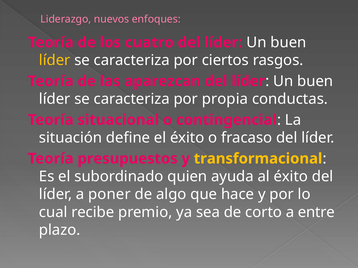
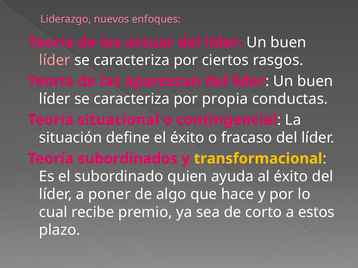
cuatro: cuatro -> actuar
líder at (55, 60) colour: yellow -> pink
presupuestos: presupuestos -> subordinados
entre: entre -> estos
